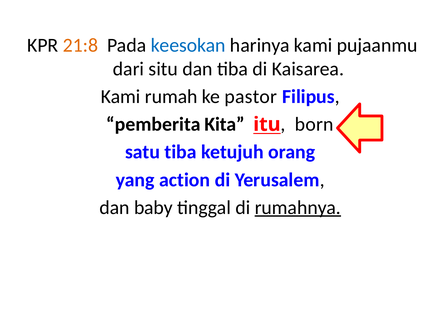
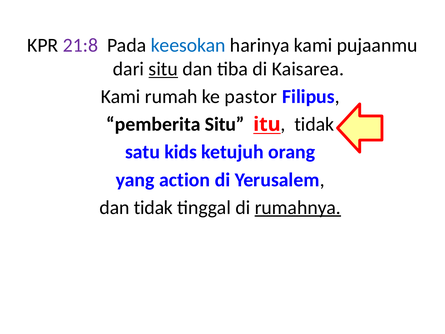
21:8 colour: orange -> purple
situ at (163, 69) underline: none -> present
pemberita Kita: Kita -> Situ
born at (314, 124): born -> tidak
satu tiba: tiba -> kids
dan baby: baby -> tidak
